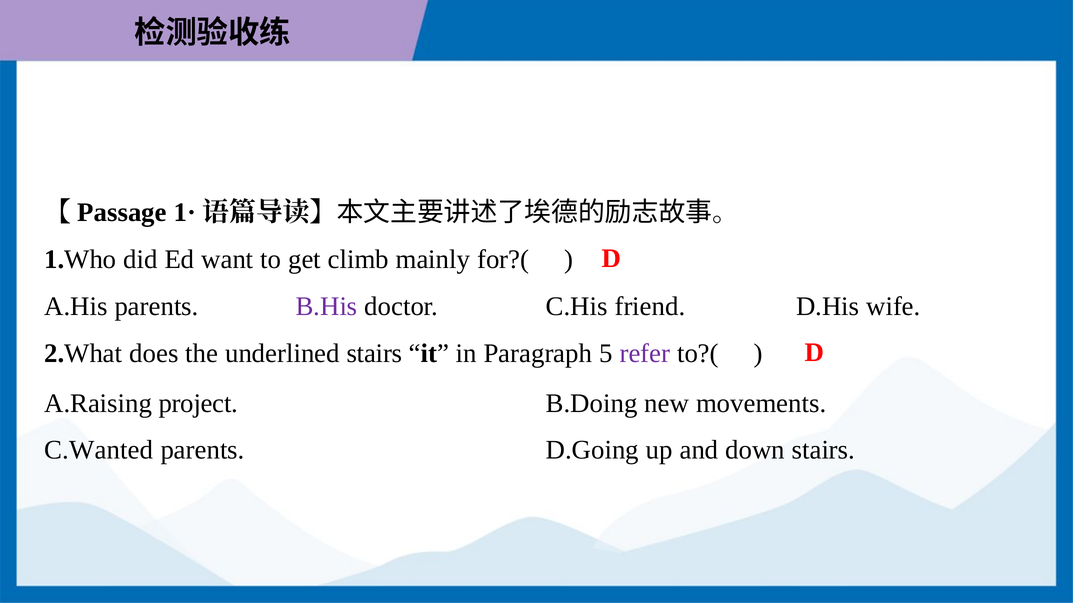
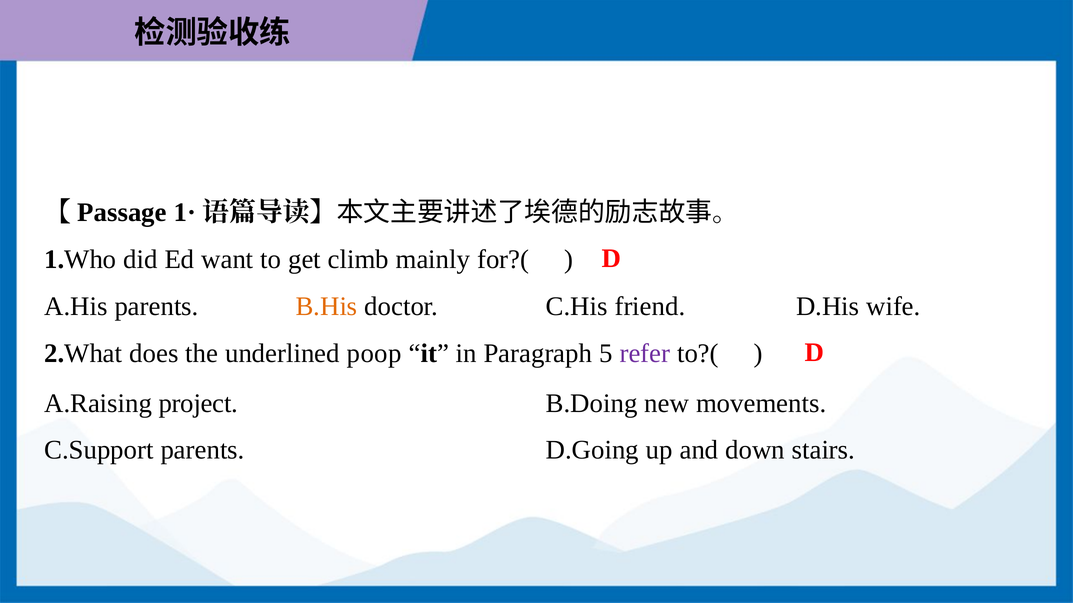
B.His colour: purple -> orange
underlined stairs: stairs -> poop
C.Wanted: C.Wanted -> C.Support
